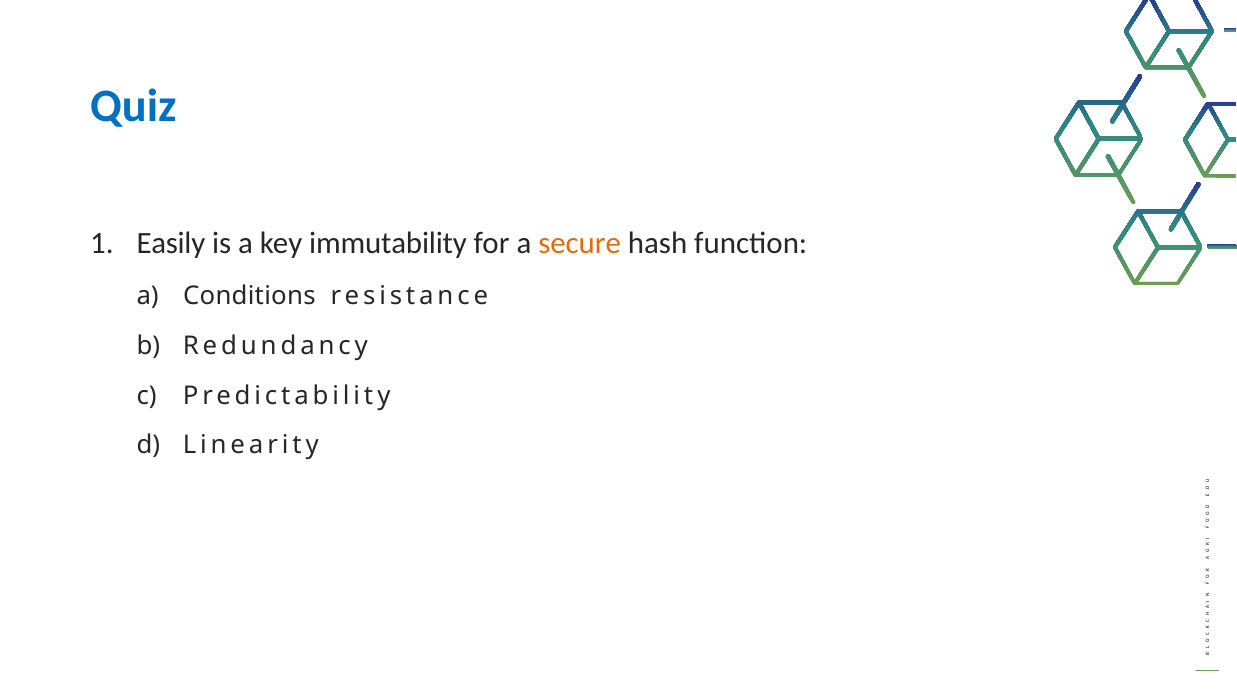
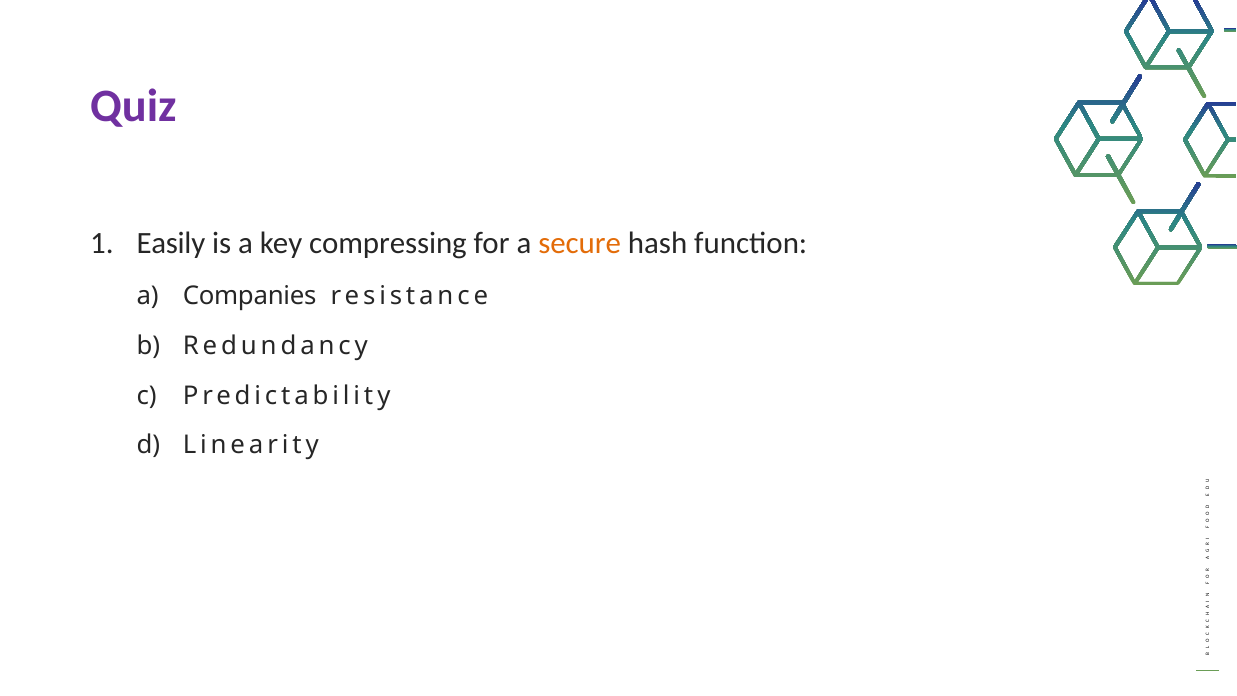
Quiz colour: blue -> purple
immutability: immutability -> compressing
Conditions: Conditions -> Companies
